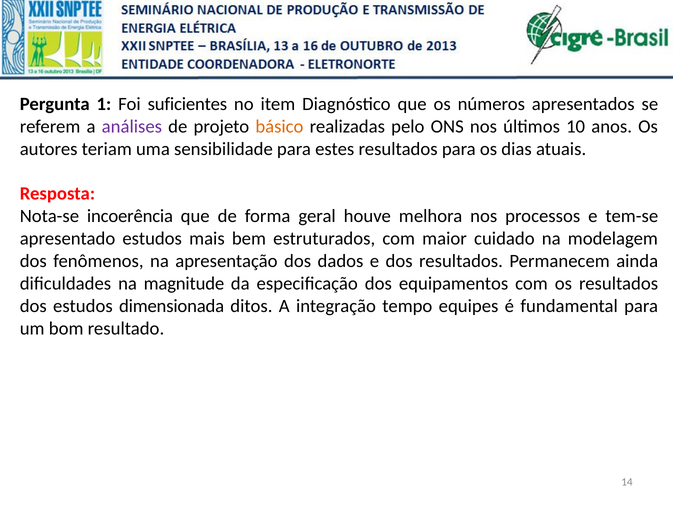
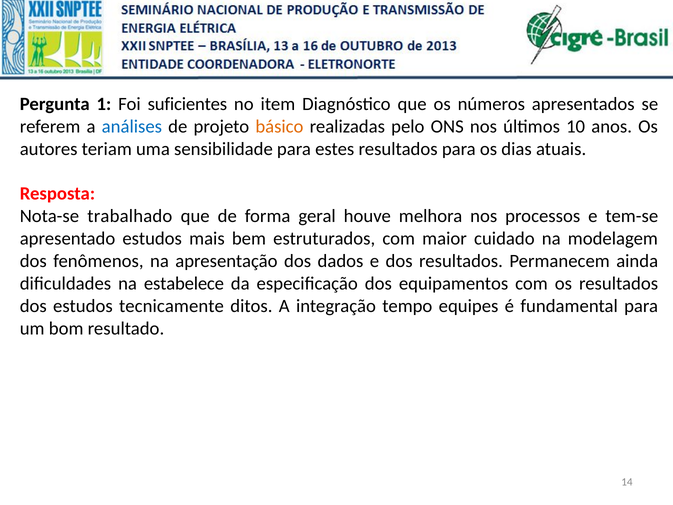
análises colour: purple -> blue
incoerência: incoerência -> trabalhado
magnitude: magnitude -> estabelece
dimensionada: dimensionada -> tecnicamente
